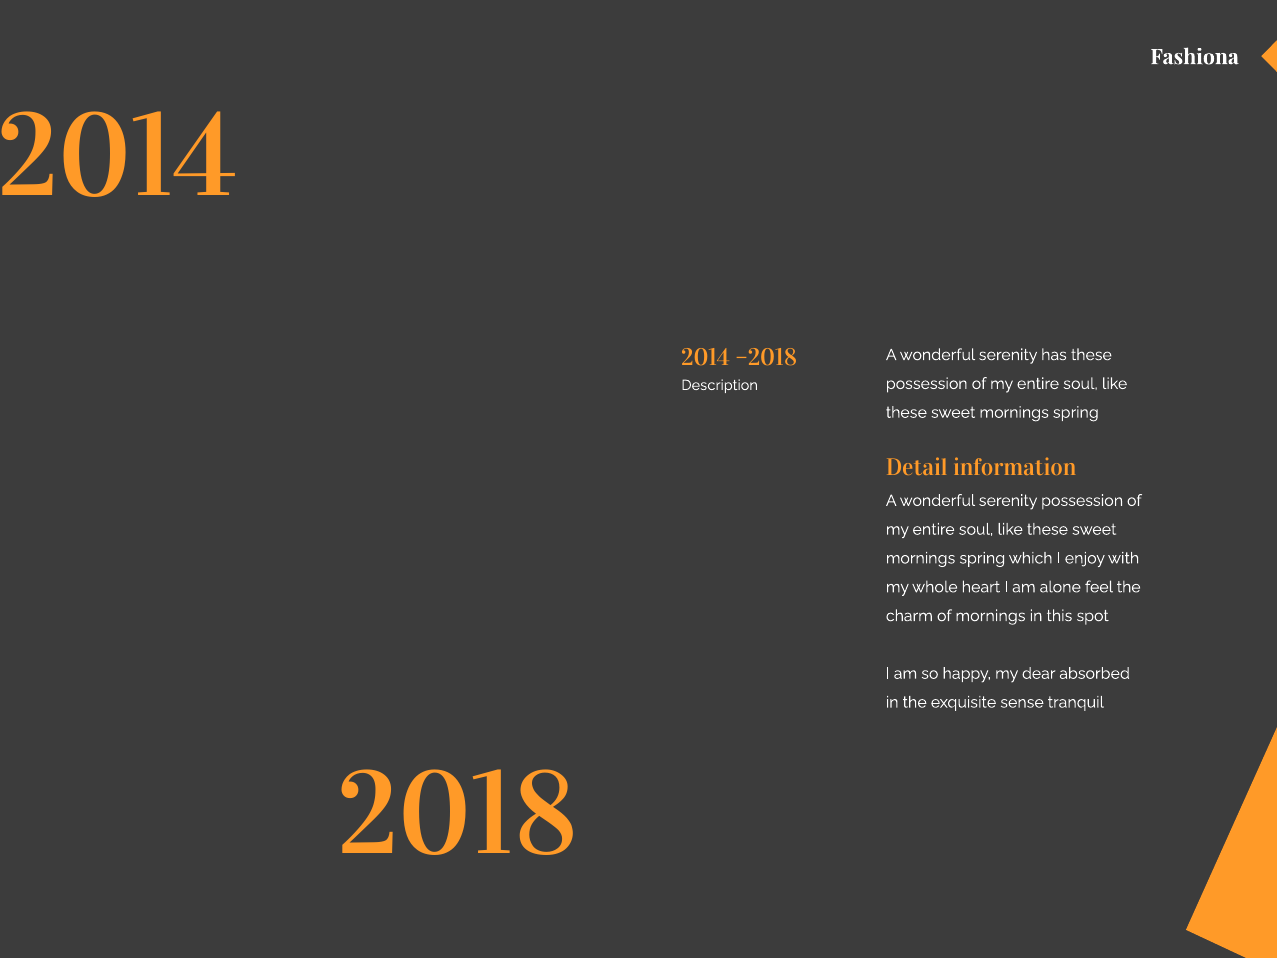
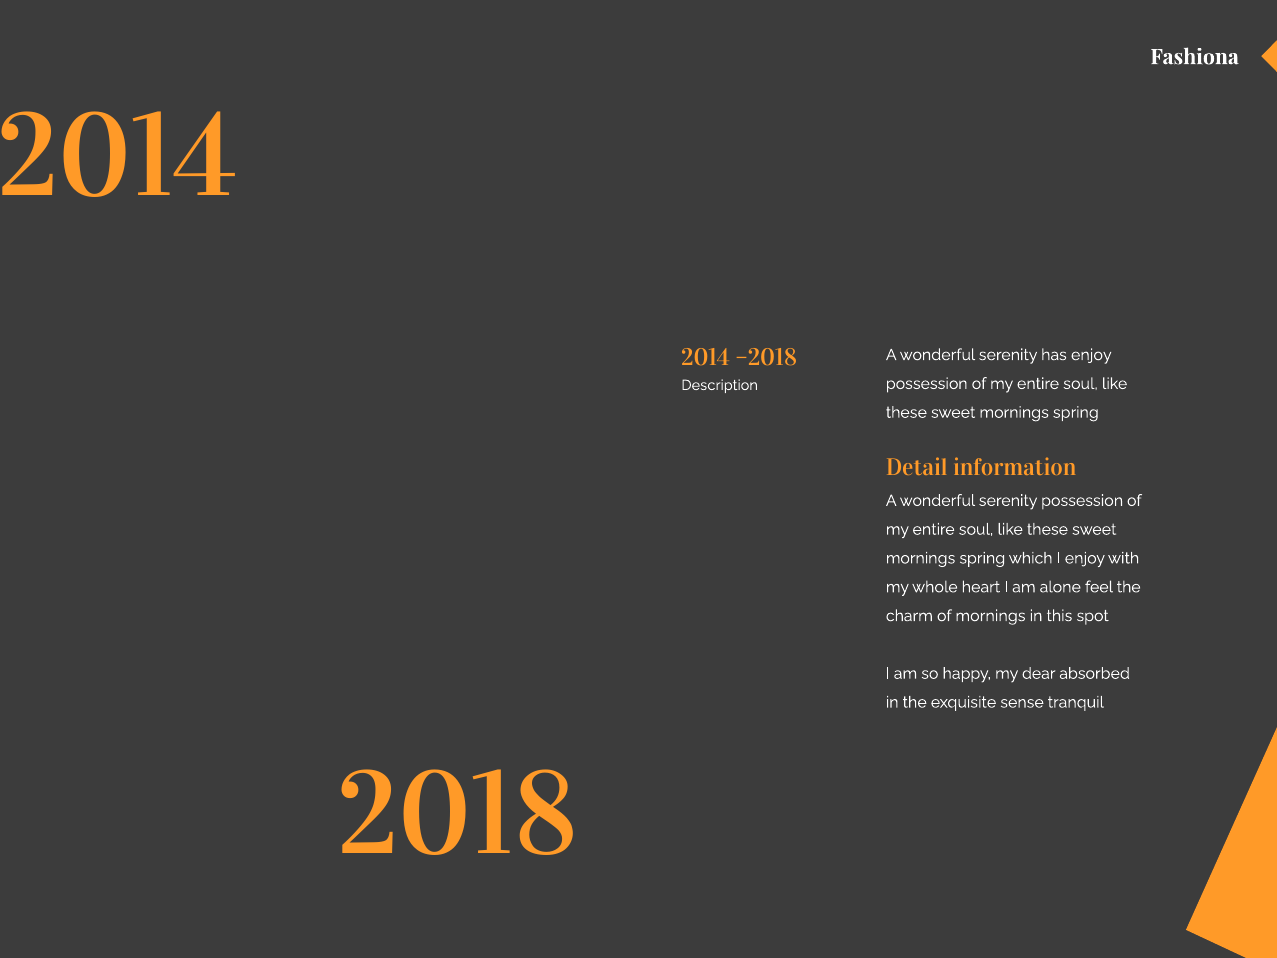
has these: these -> enjoy
